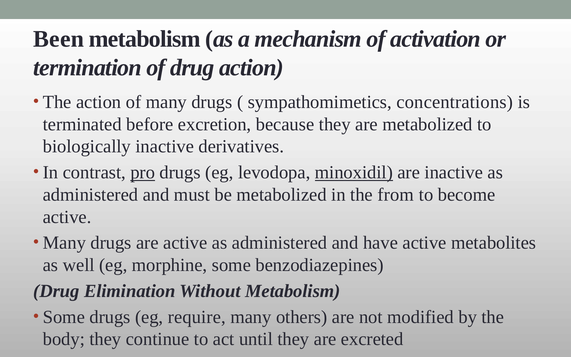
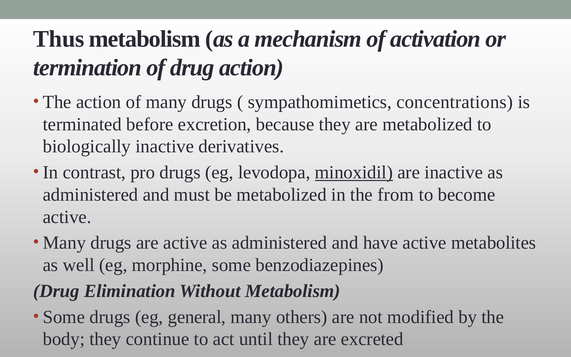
Been: Been -> Thus
pro underline: present -> none
require: require -> general
